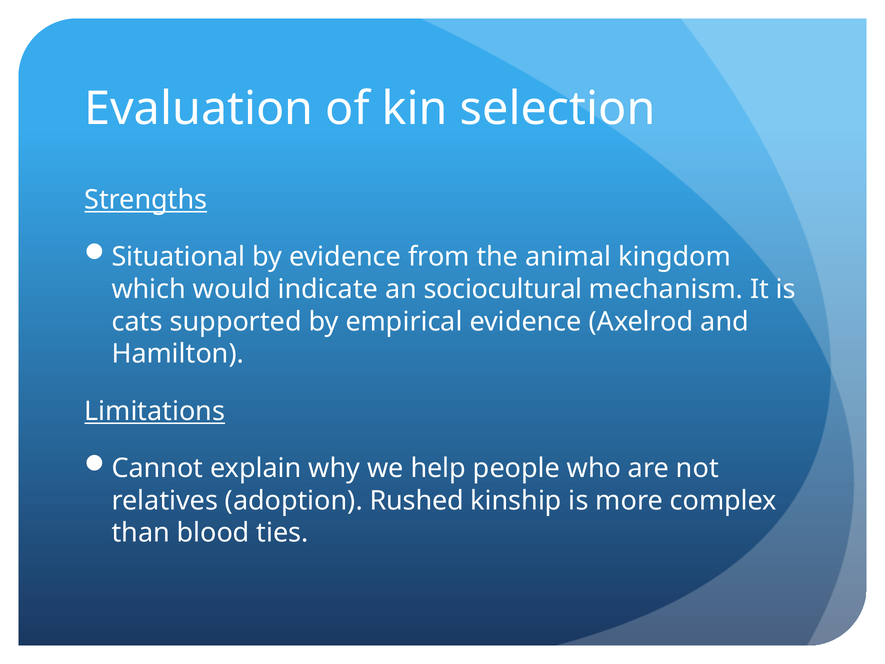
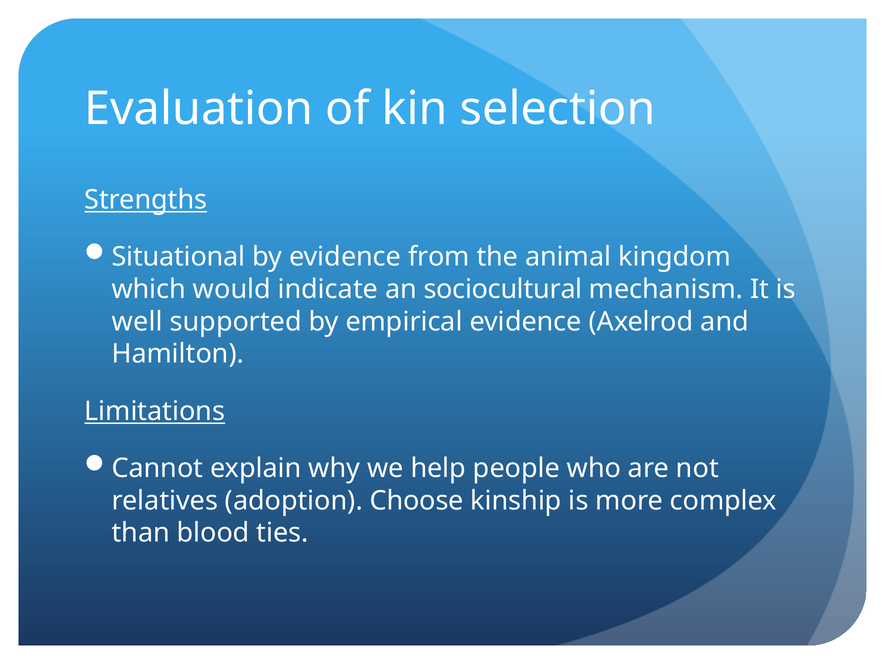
cats: cats -> well
Rushed: Rushed -> Choose
